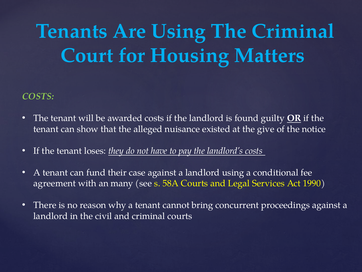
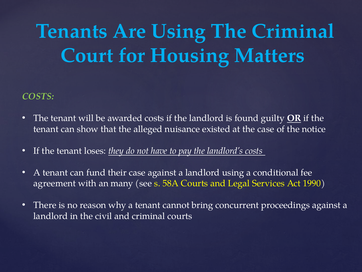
the give: give -> case
